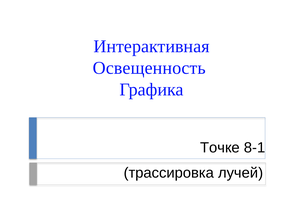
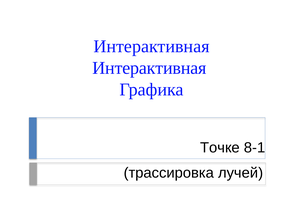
Освещенность at (149, 68): Освещенность -> Интерактивная
